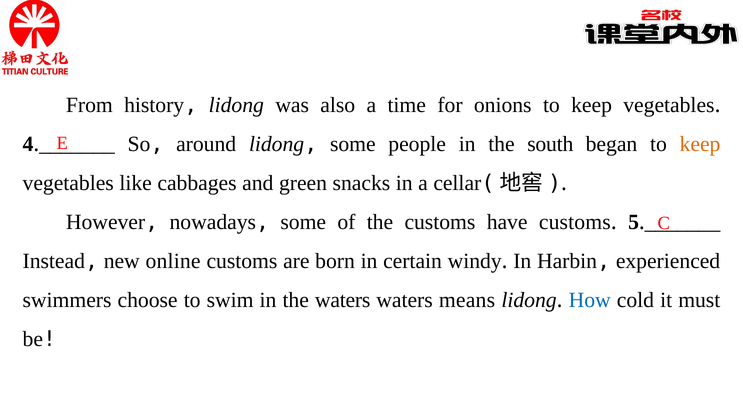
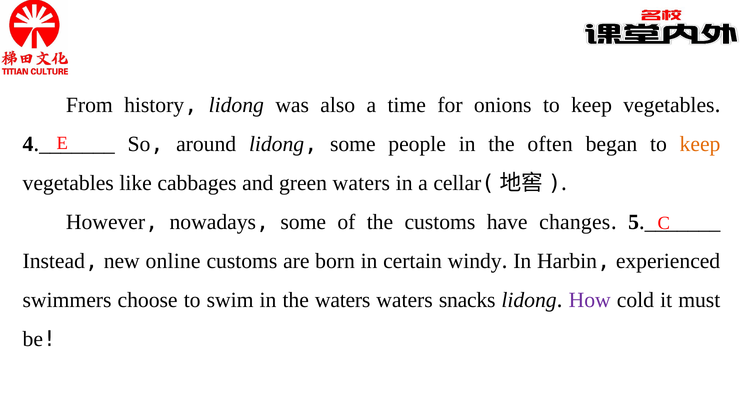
south: south -> often
green snacks: snacks -> waters
have customs: customs -> changes
means: means -> snacks
How colour: blue -> purple
